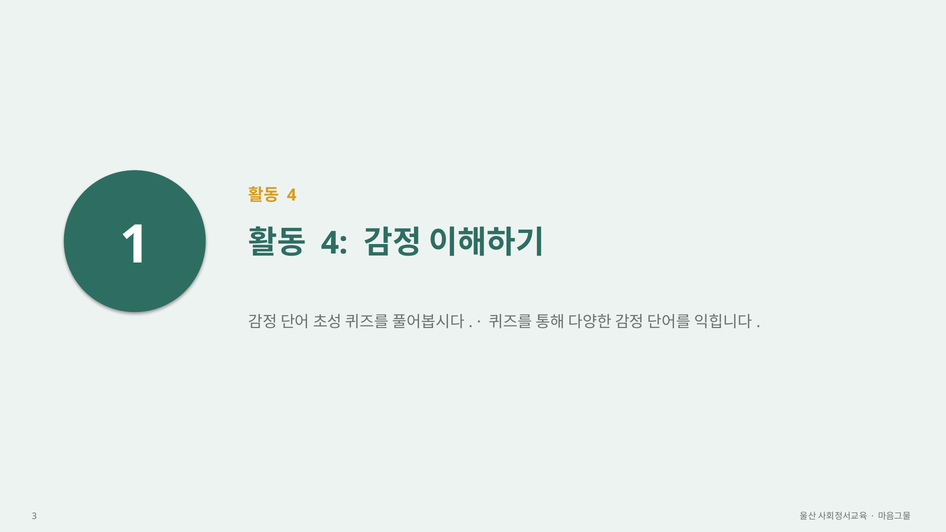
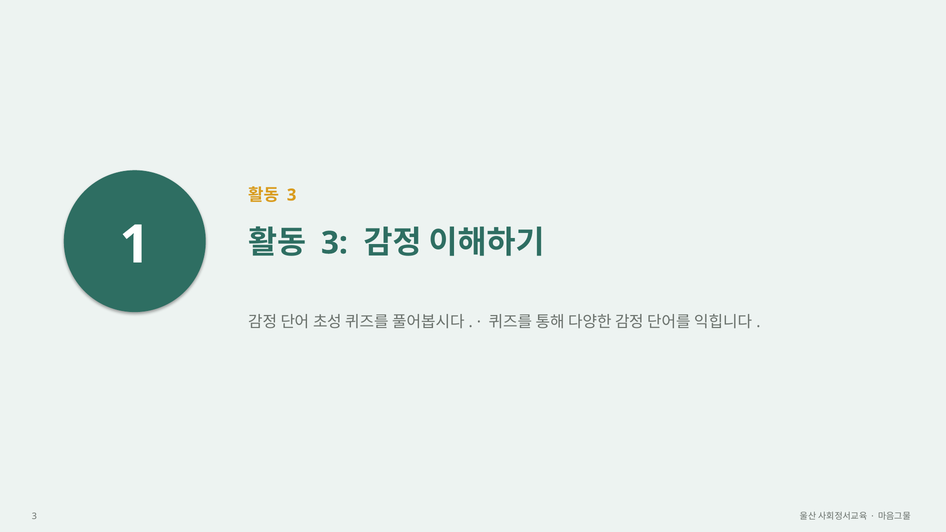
4 at (292, 195): 4 -> 3
4 at (334, 243): 4 -> 3
